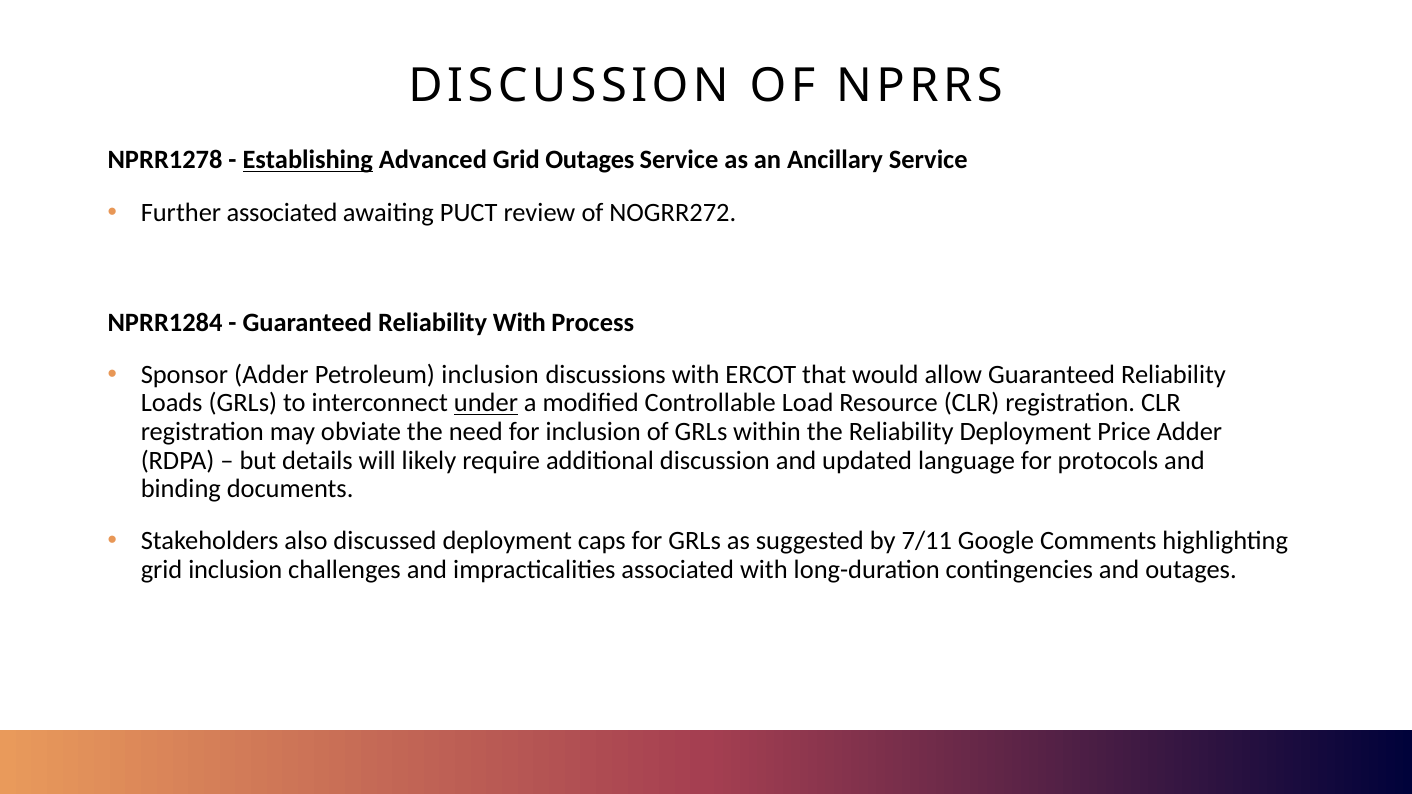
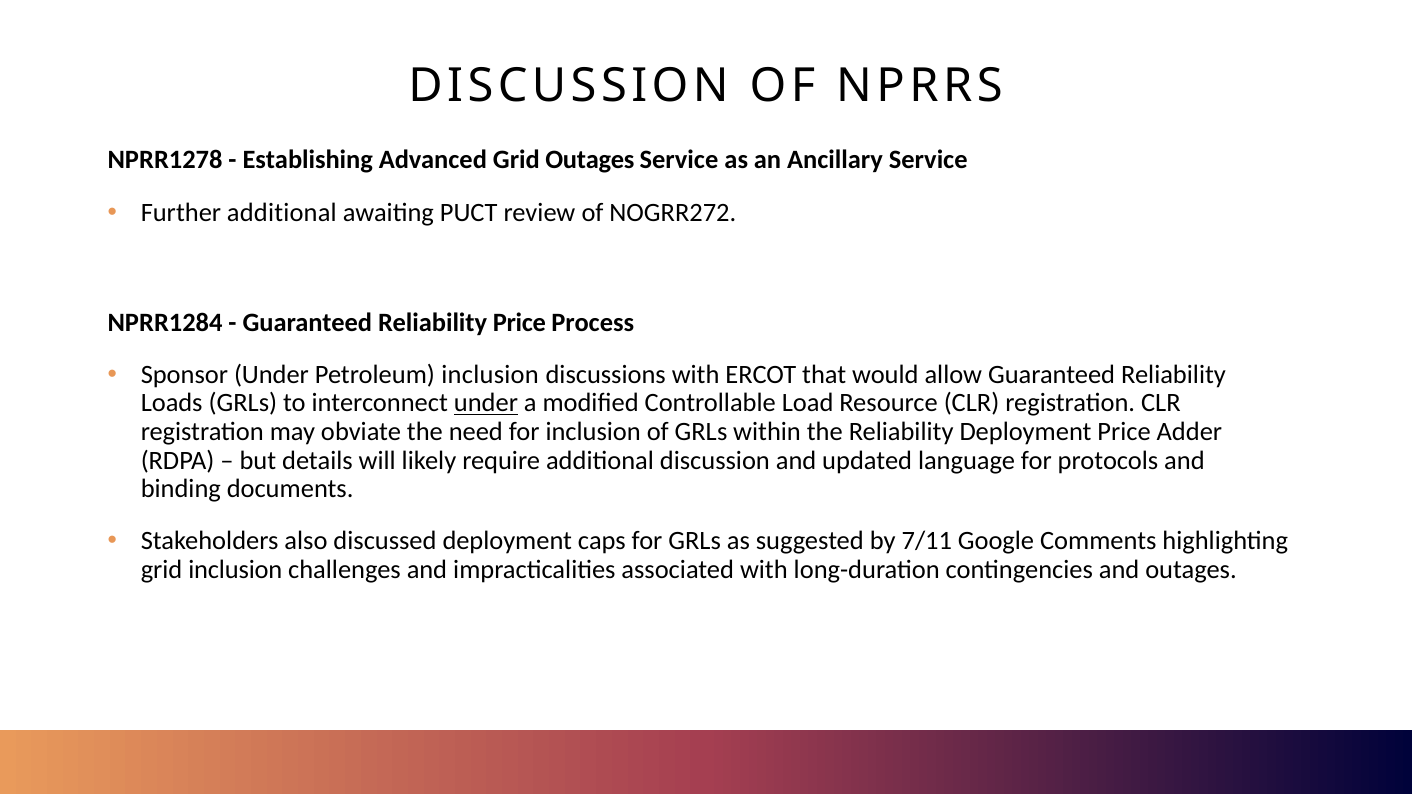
Establishing underline: present -> none
Further associated: associated -> additional
Reliability With: With -> Price
Sponsor Adder: Adder -> Under
